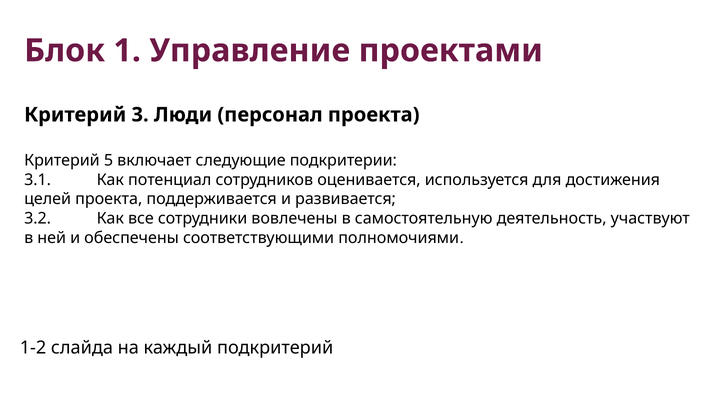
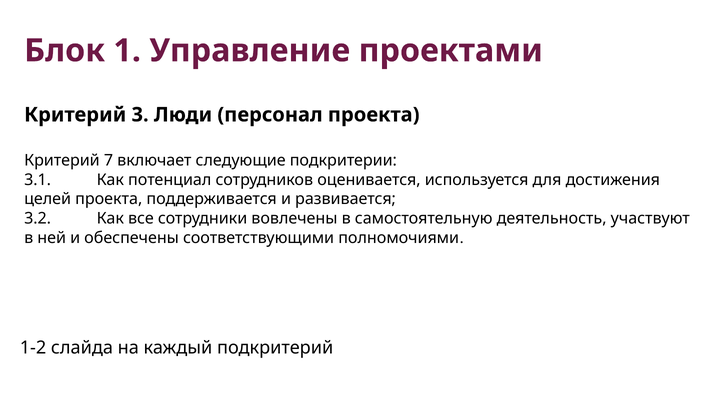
5: 5 -> 7
